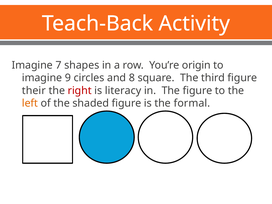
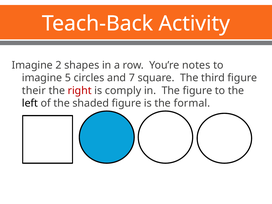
7: 7 -> 2
origin: origin -> notes
9: 9 -> 5
8: 8 -> 7
literacy: literacy -> comply
left colour: orange -> black
